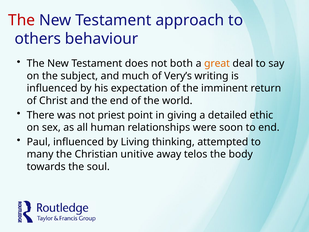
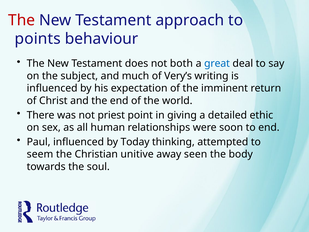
others: others -> points
great colour: orange -> blue
Living: Living -> Today
many: many -> seem
telos: telos -> seen
